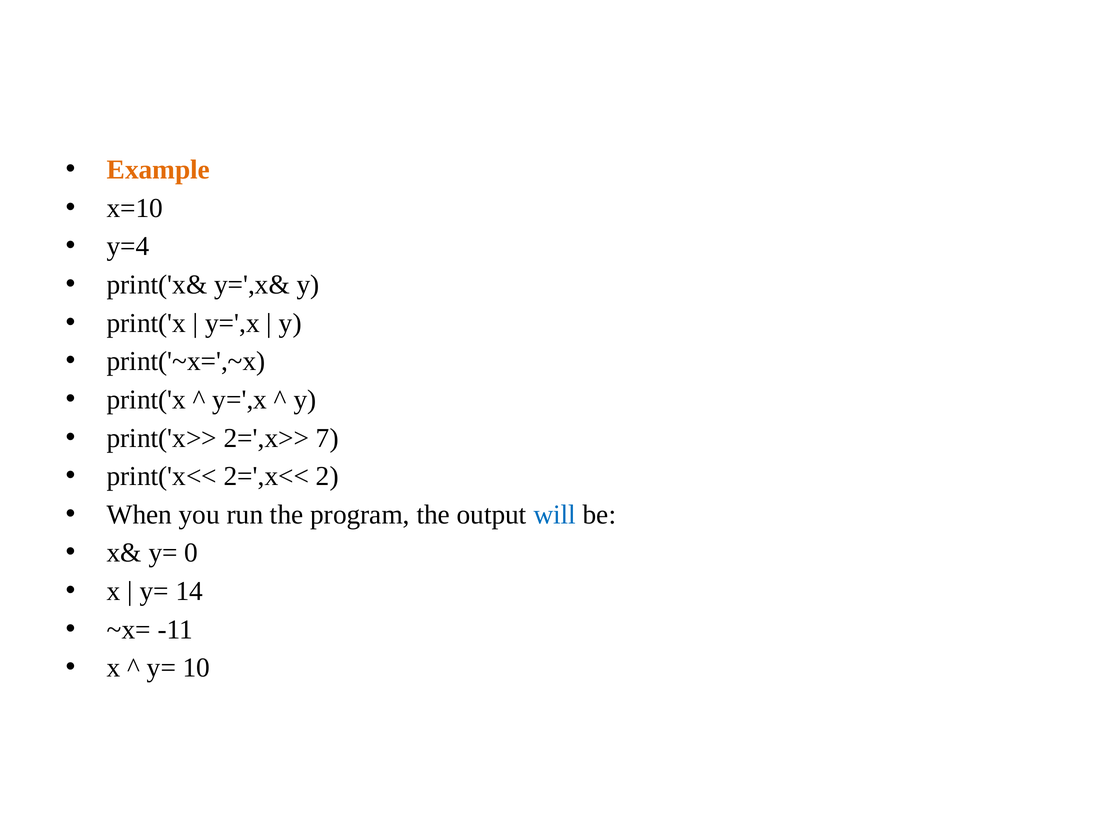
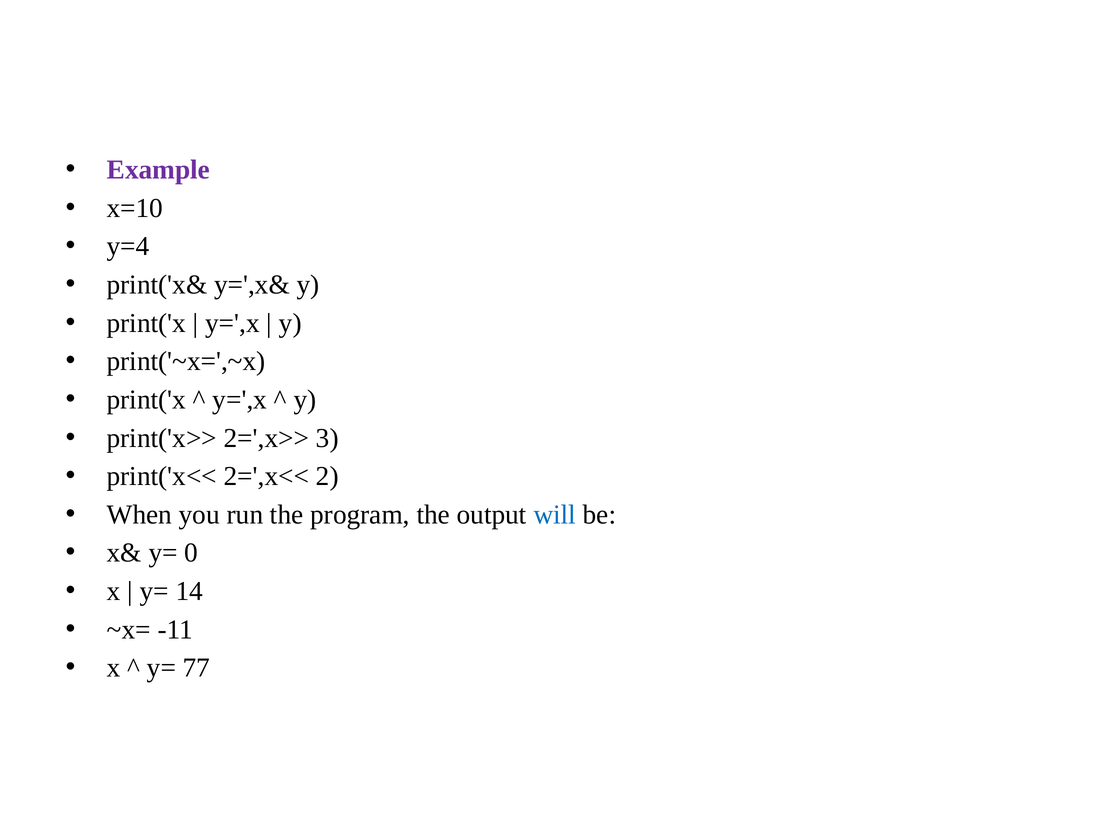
Example colour: orange -> purple
7: 7 -> 3
10: 10 -> 77
